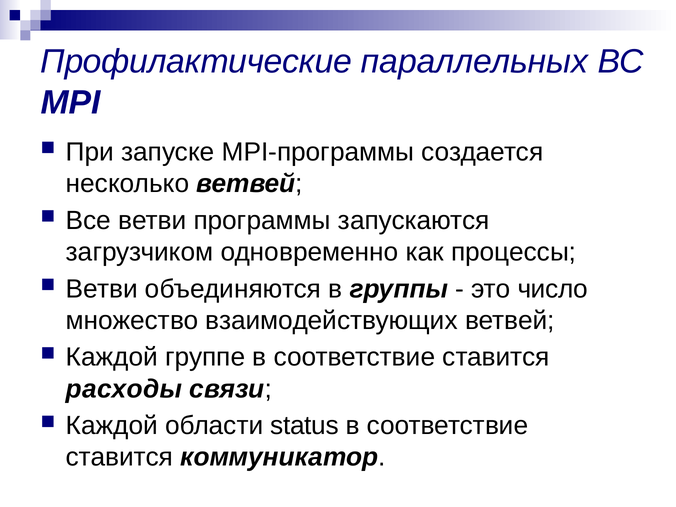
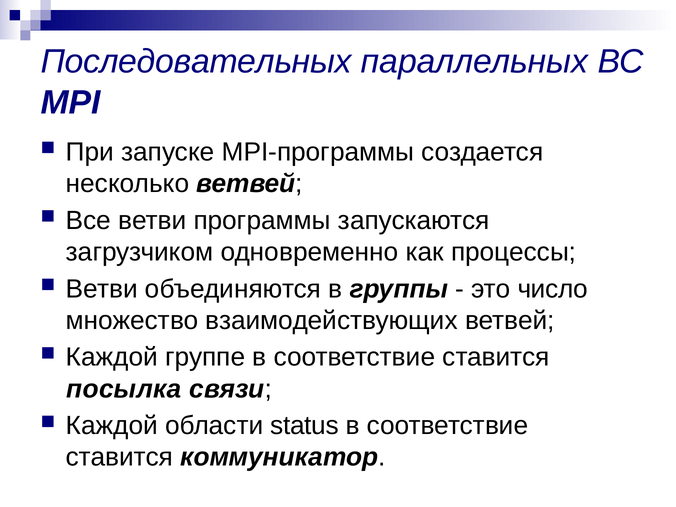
Профилактические: Профилактические -> Последовательных
расходы: расходы -> посылка
